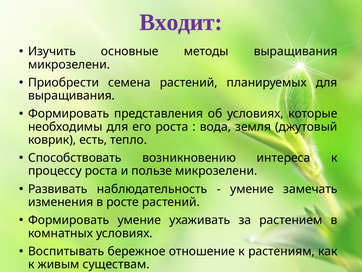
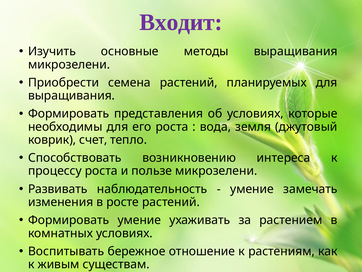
есть: есть -> счет
